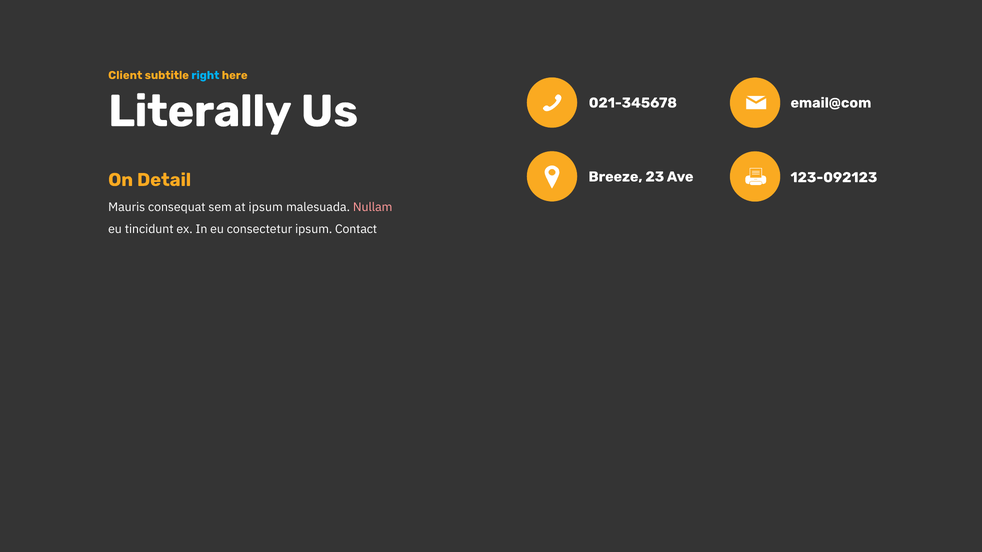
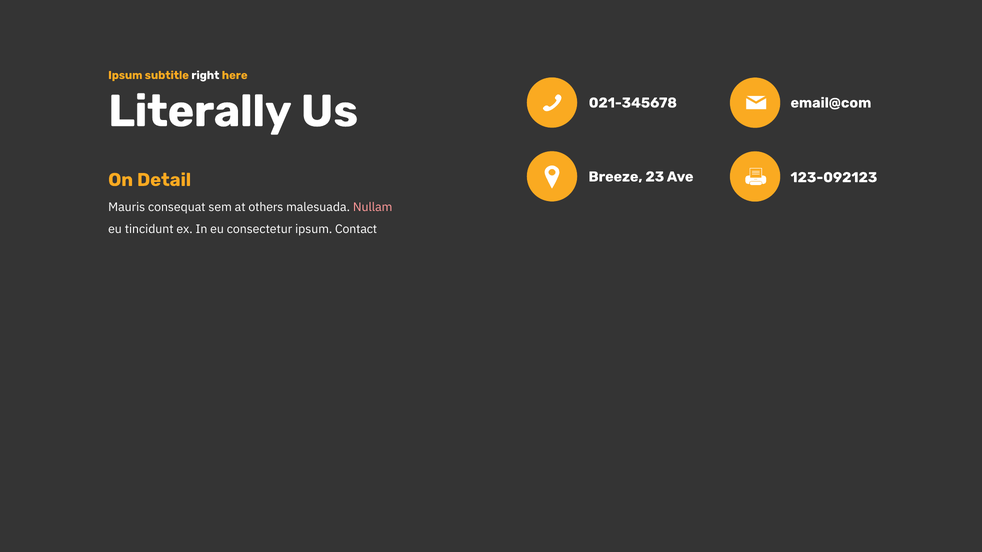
Client at (125, 75): Client -> Ipsum
right colour: light blue -> white
at ipsum: ipsum -> others
